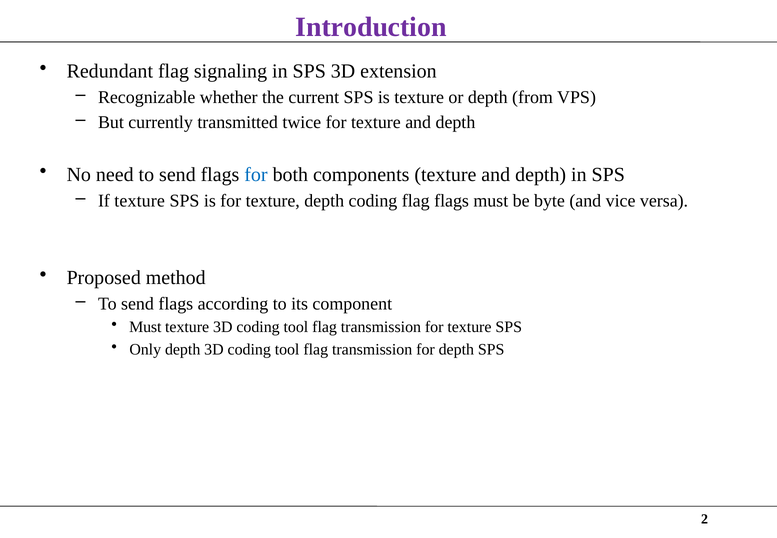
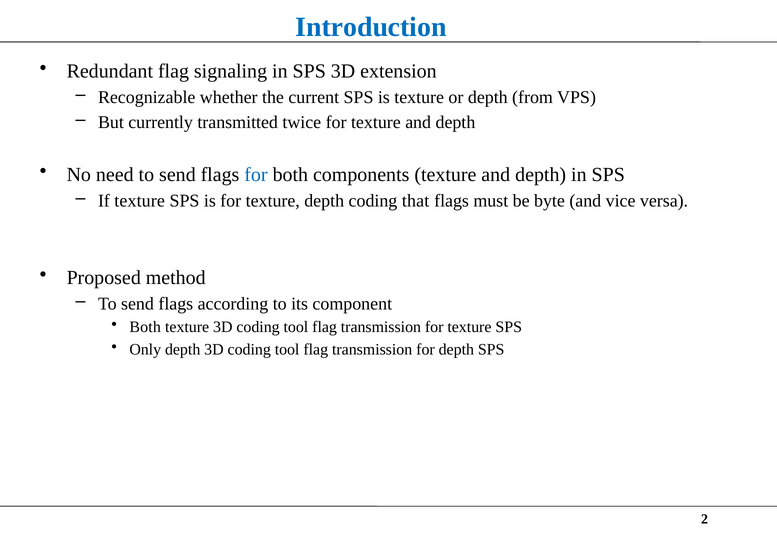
Introduction colour: purple -> blue
coding flag: flag -> that
Must at (145, 327): Must -> Both
